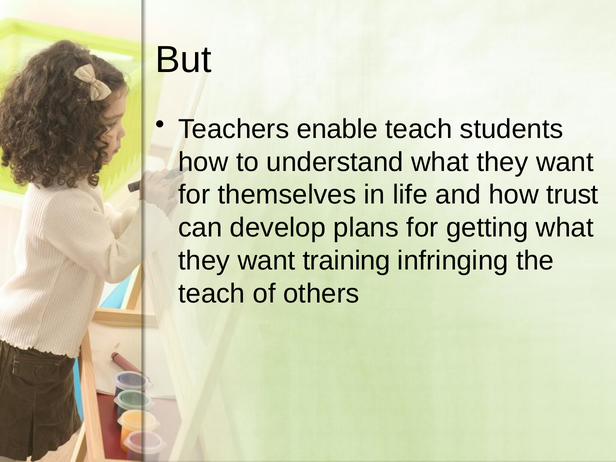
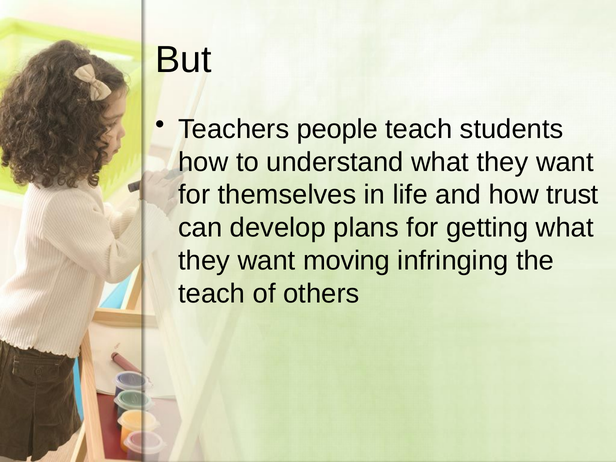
enable: enable -> people
training: training -> moving
